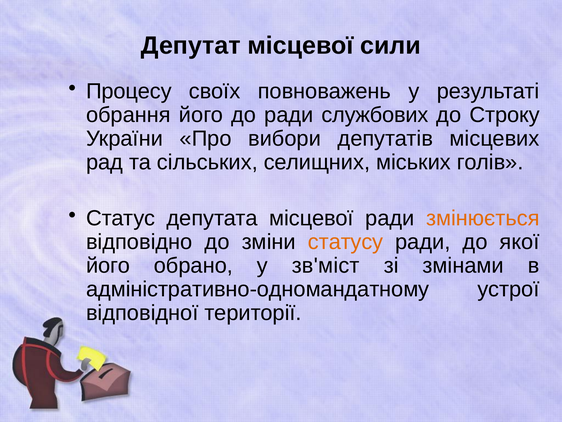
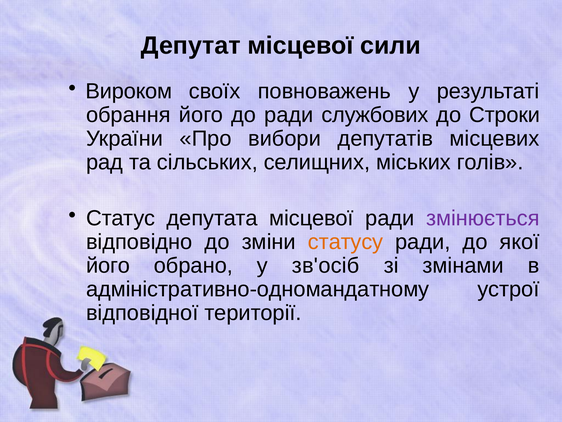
Процесу: Процесу -> Вироком
Строку: Строку -> Строки
змінюється colour: orange -> purple
зв'міст: зв'міст -> зв'осіб
